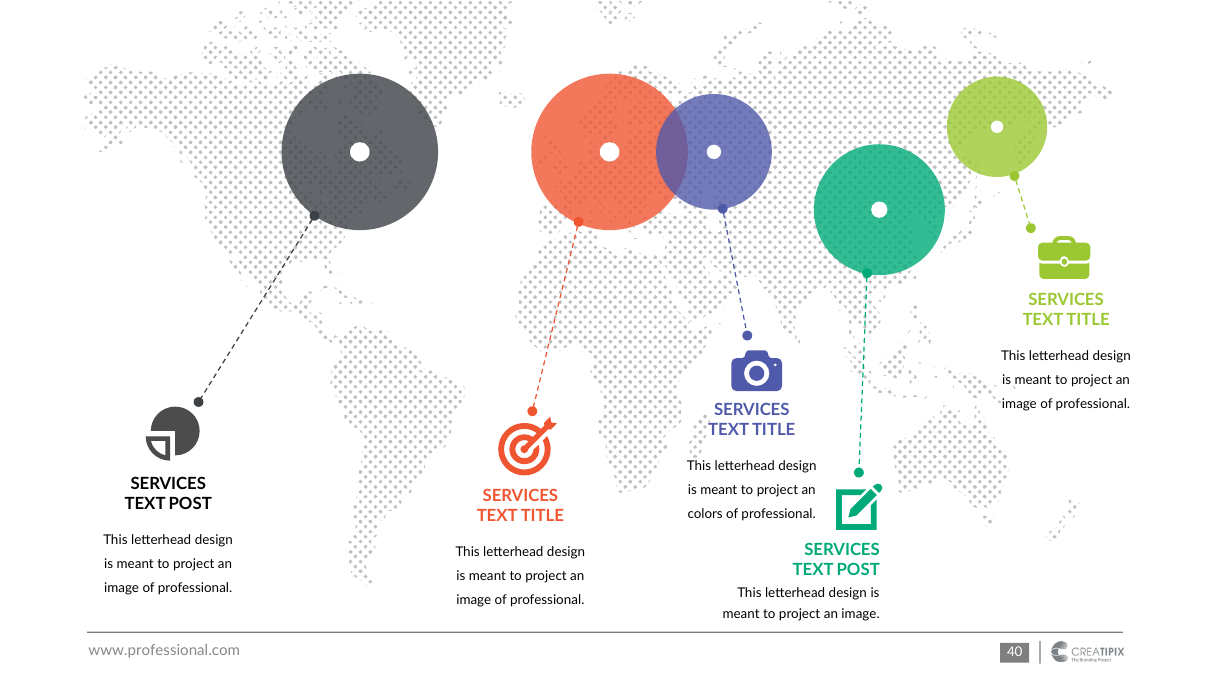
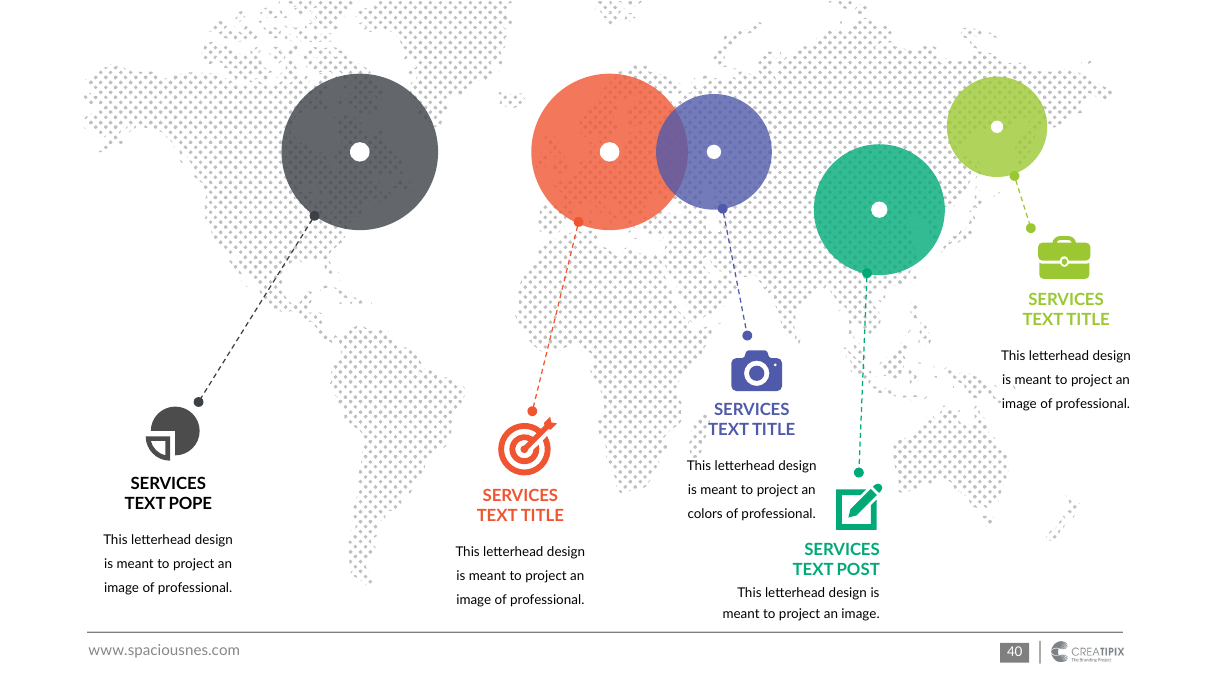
POST at (190, 504): POST -> POPE
www.professional.com: www.professional.com -> www.spaciousnes.com
